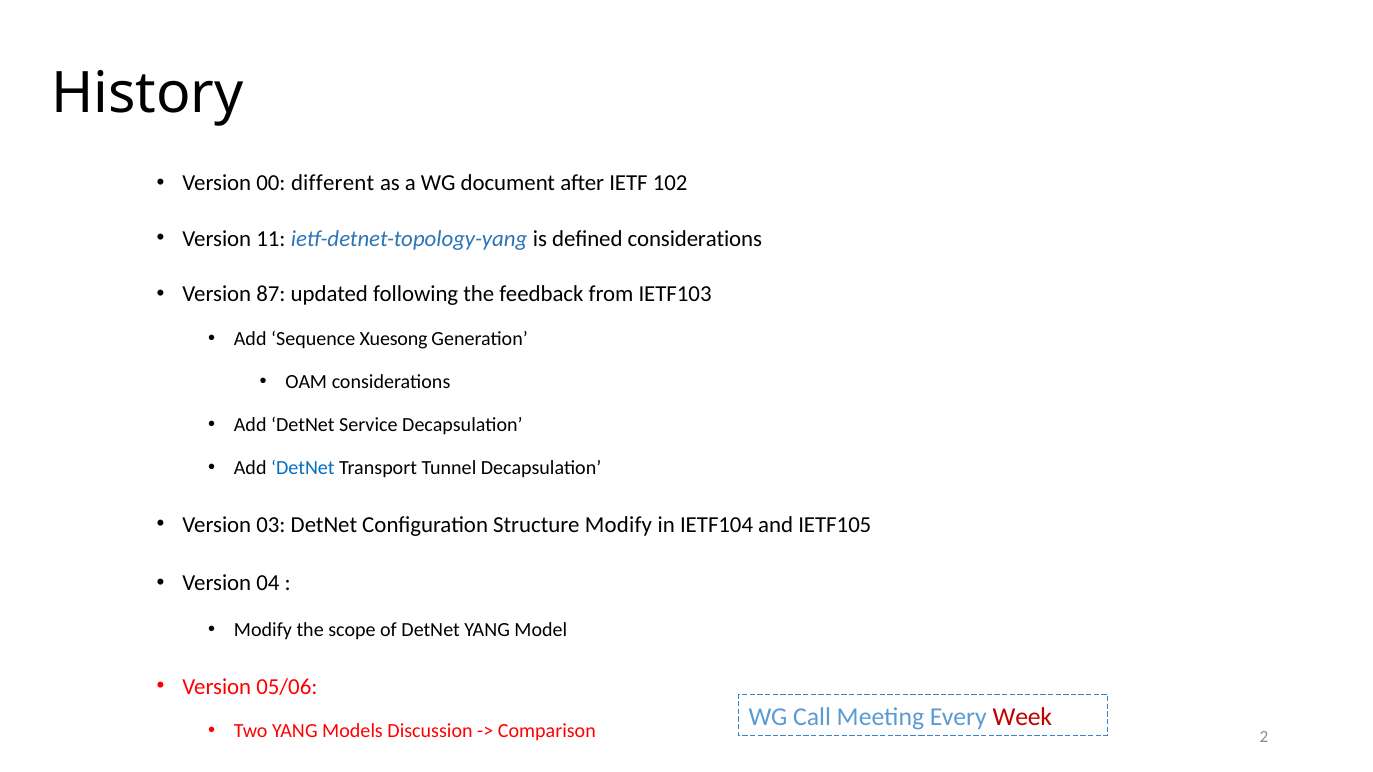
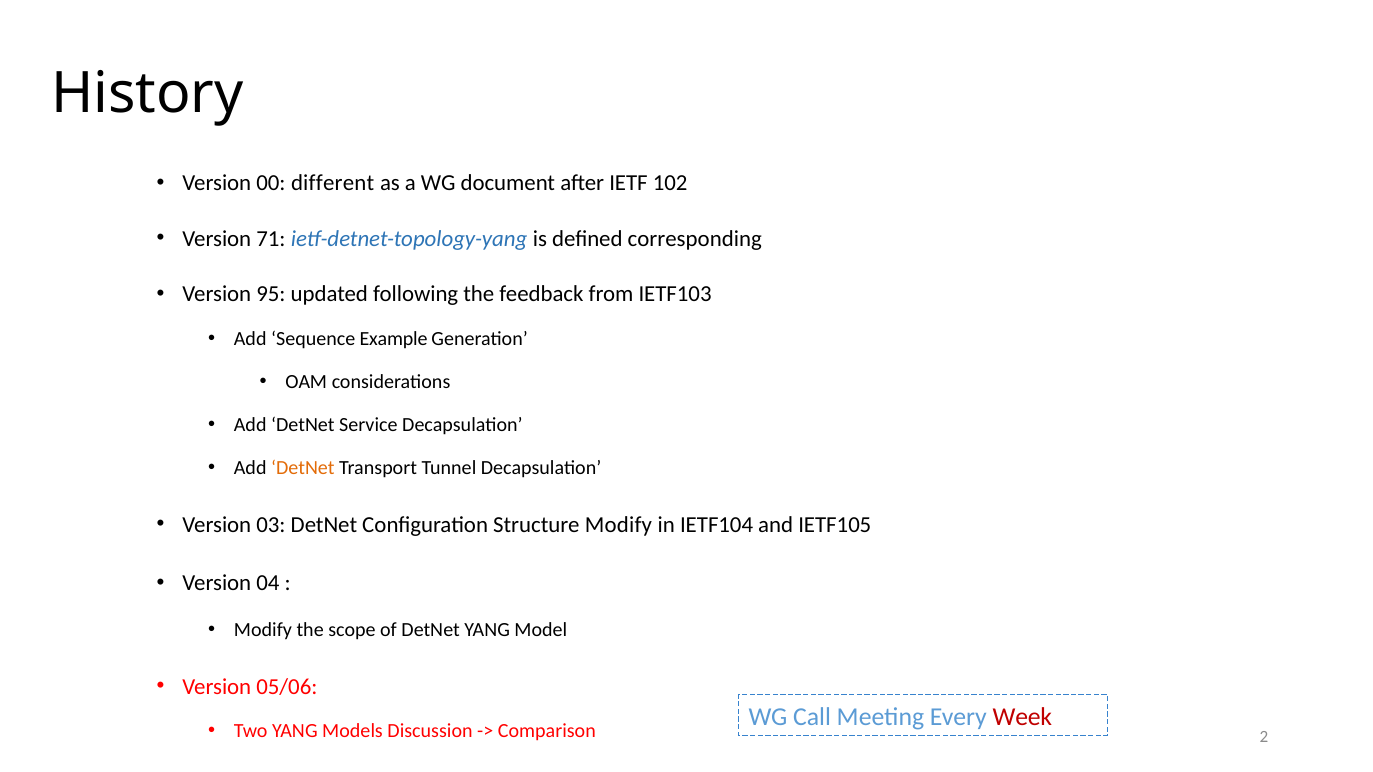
11: 11 -> 71
defined considerations: considerations -> corresponding
87: 87 -> 95
Xuesong: Xuesong -> Example
DetNet at (303, 468) colour: blue -> orange
